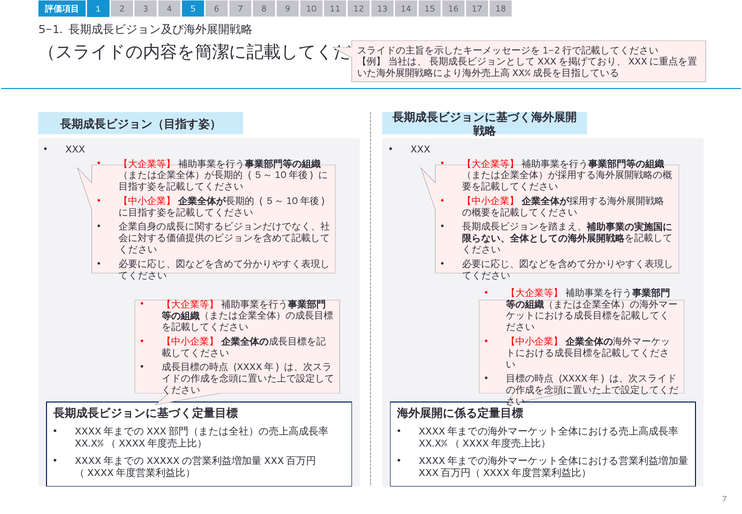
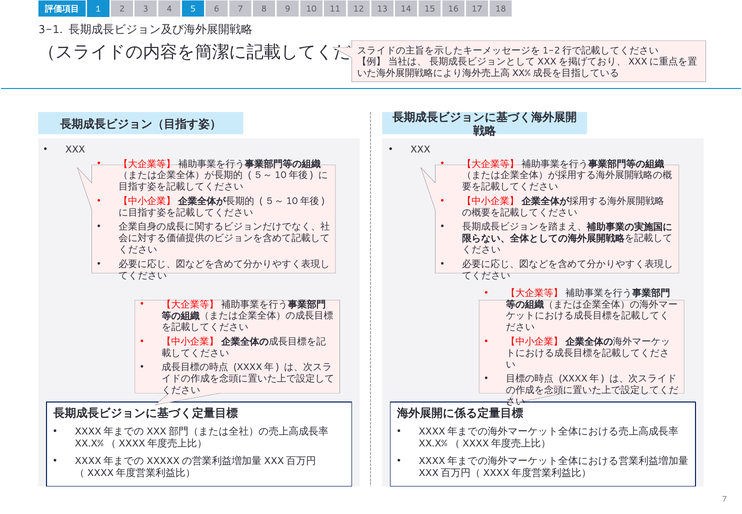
5-1: 5-1 -> 3-1
